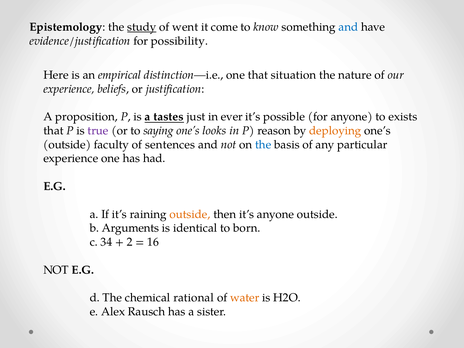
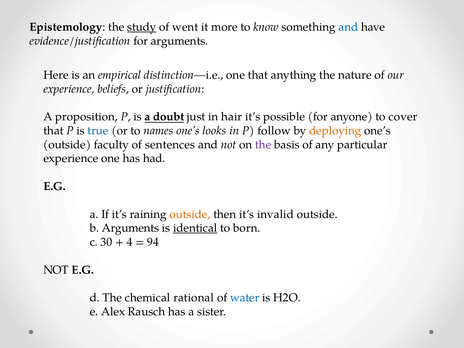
come: come -> more
for possibility: possibility -> arguments
situation: situation -> anything
tastes: tastes -> doubt
ever: ever -> hair
exists: exists -> cover
true colour: purple -> blue
saying: saying -> names
reason: reason -> follow
the at (263, 145) colour: blue -> purple
it’s anyone: anyone -> invalid
identical underline: none -> present
34: 34 -> 30
2: 2 -> 4
16: 16 -> 94
water colour: orange -> blue
